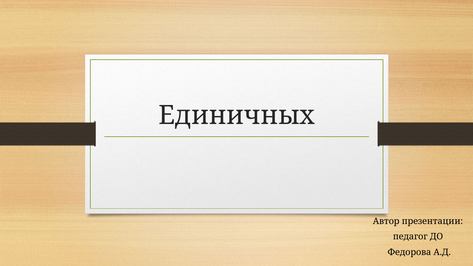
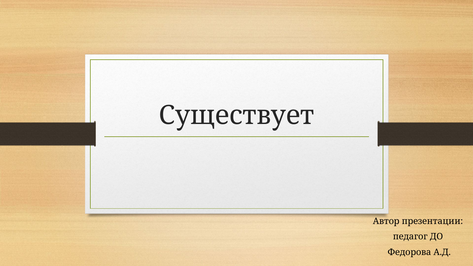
Единичных: Единичных -> Существует
